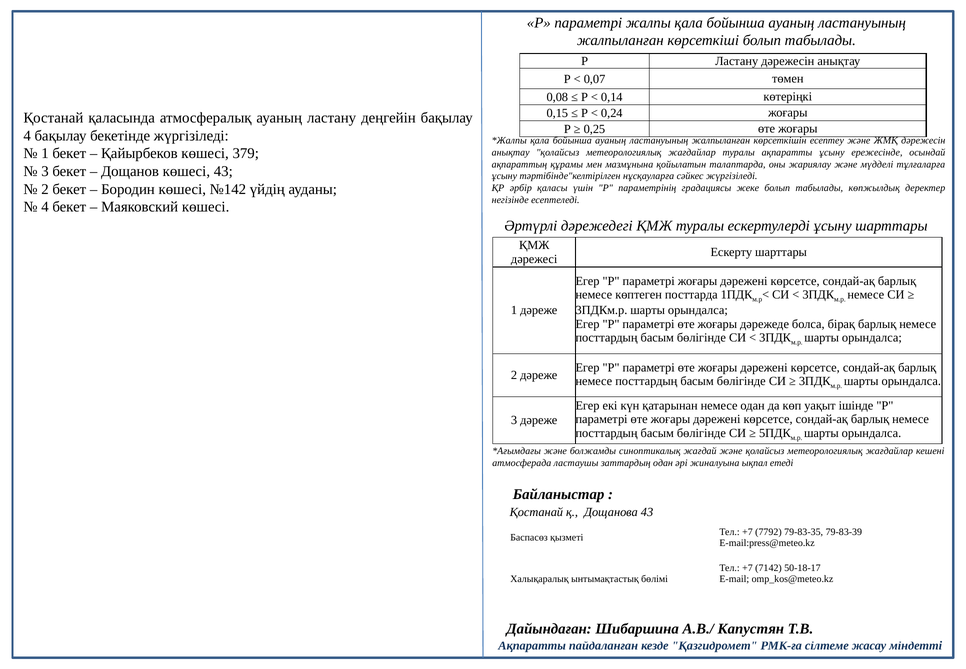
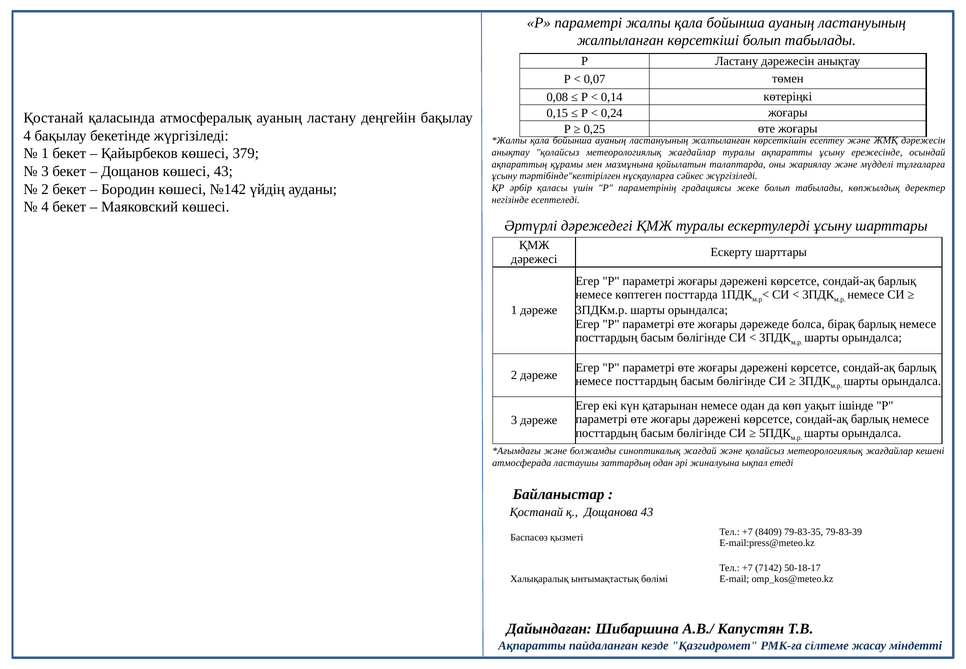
7792: 7792 -> 8409
